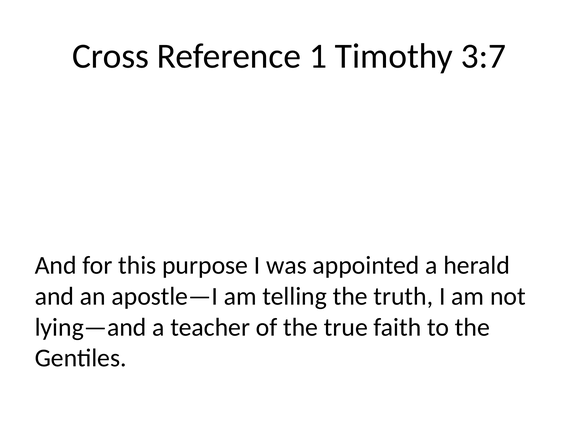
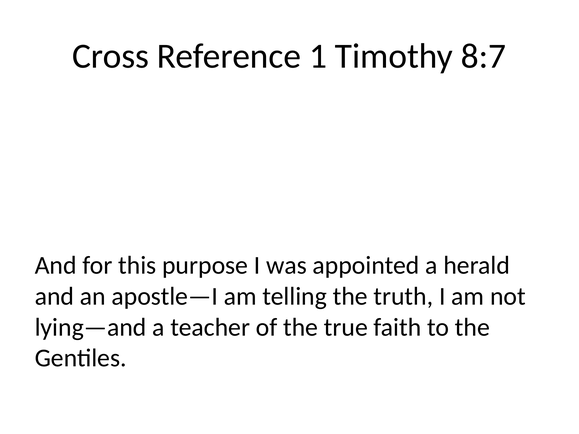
3:7: 3:7 -> 8:7
